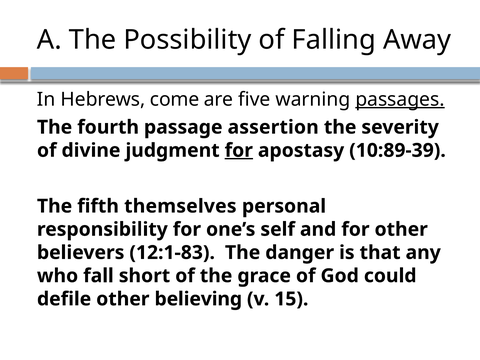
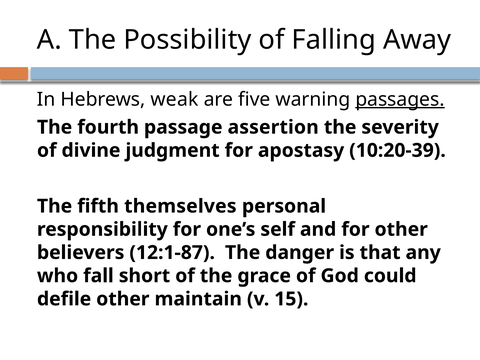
come: come -> weak
for at (239, 150) underline: present -> none
10:89-39: 10:89-39 -> 10:20-39
12:1-83: 12:1-83 -> 12:1-87
believing: believing -> maintain
